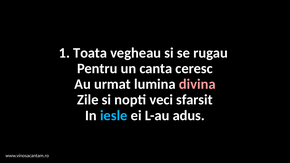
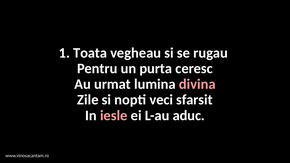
canta: canta -> purta
iesle colour: light blue -> pink
adus: adus -> aduc
